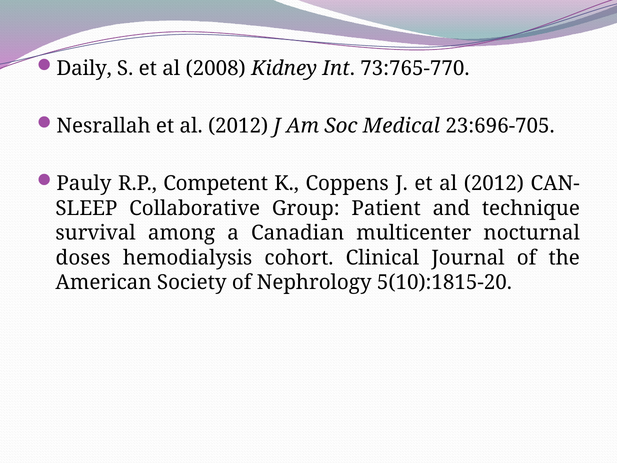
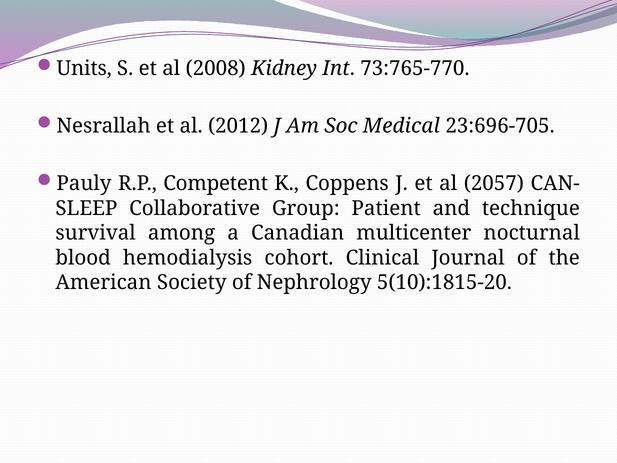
Daily: Daily -> Units
J et al 2012: 2012 -> 2057
doses: doses -> blood
